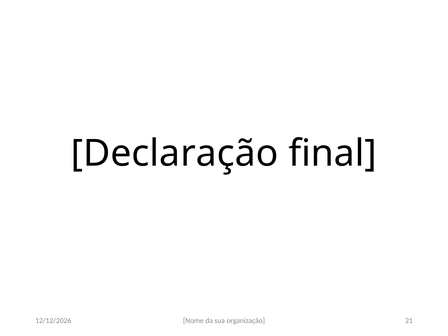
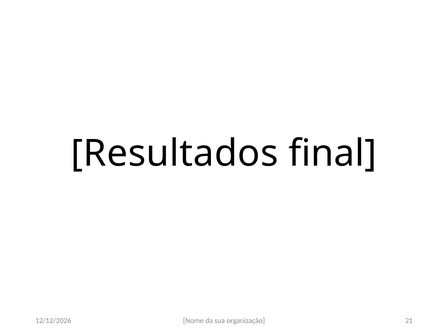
Declaração: Declaração -> Resultados
